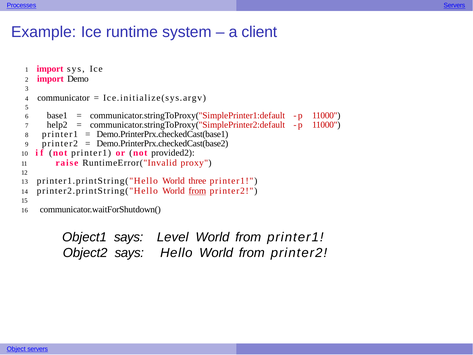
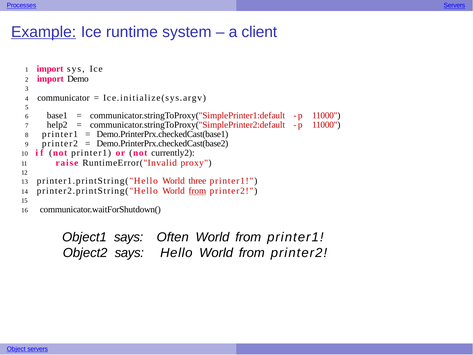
Example underline: none -> present
provided2: provided2 -> currently2
Level: Level -> Often
